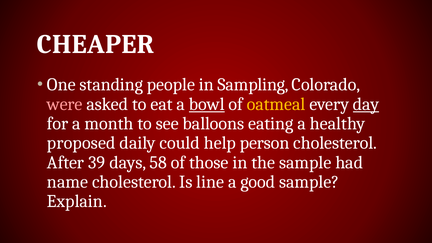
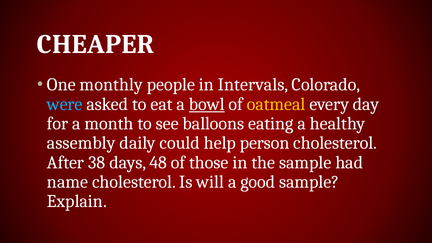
standing: standing -> monthly
Sampling: Sampling -> Intervals
were colour: pink -> light blue
day underline: present -> none
proposed: proposed -> assembly
39: 39 -> 38
58: 58 -> 48
line: line -> will
